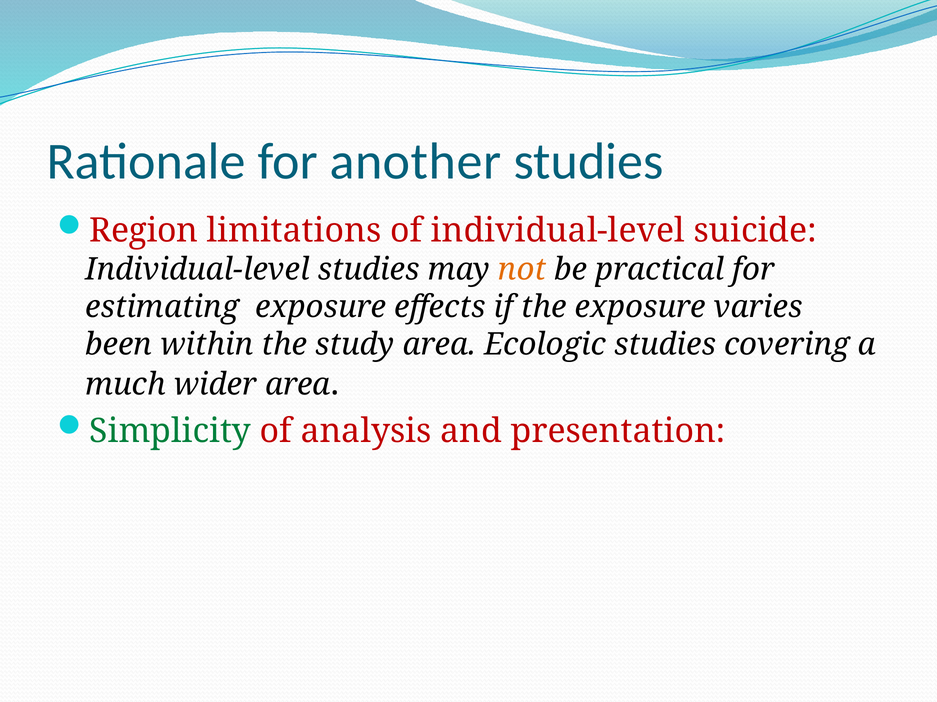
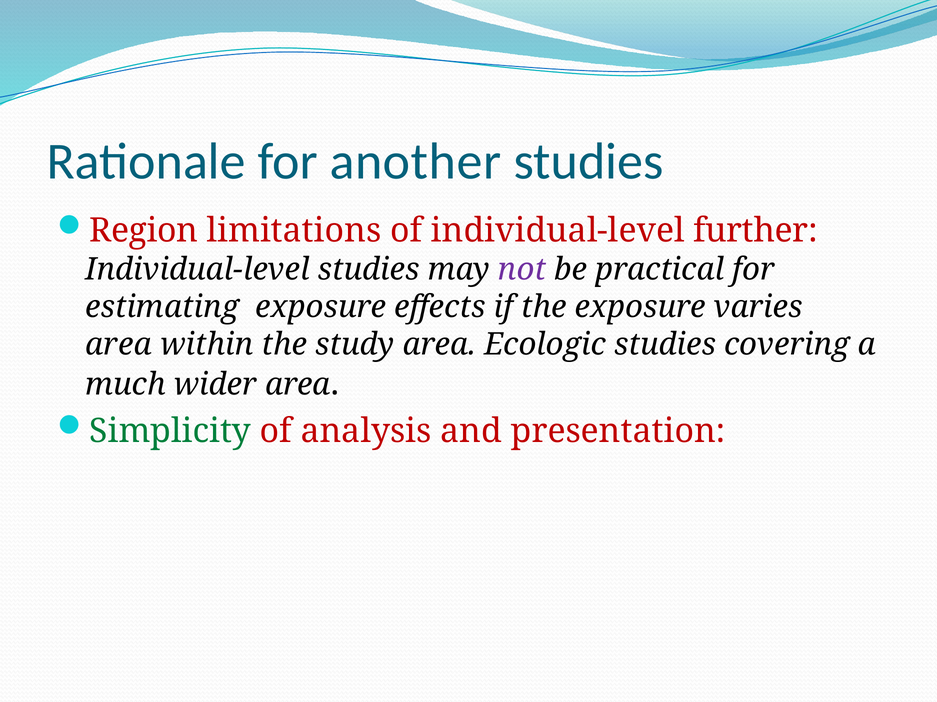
suicide: suicide -> further
not colour: orange -> purple
been at (119, 345): been -> area
